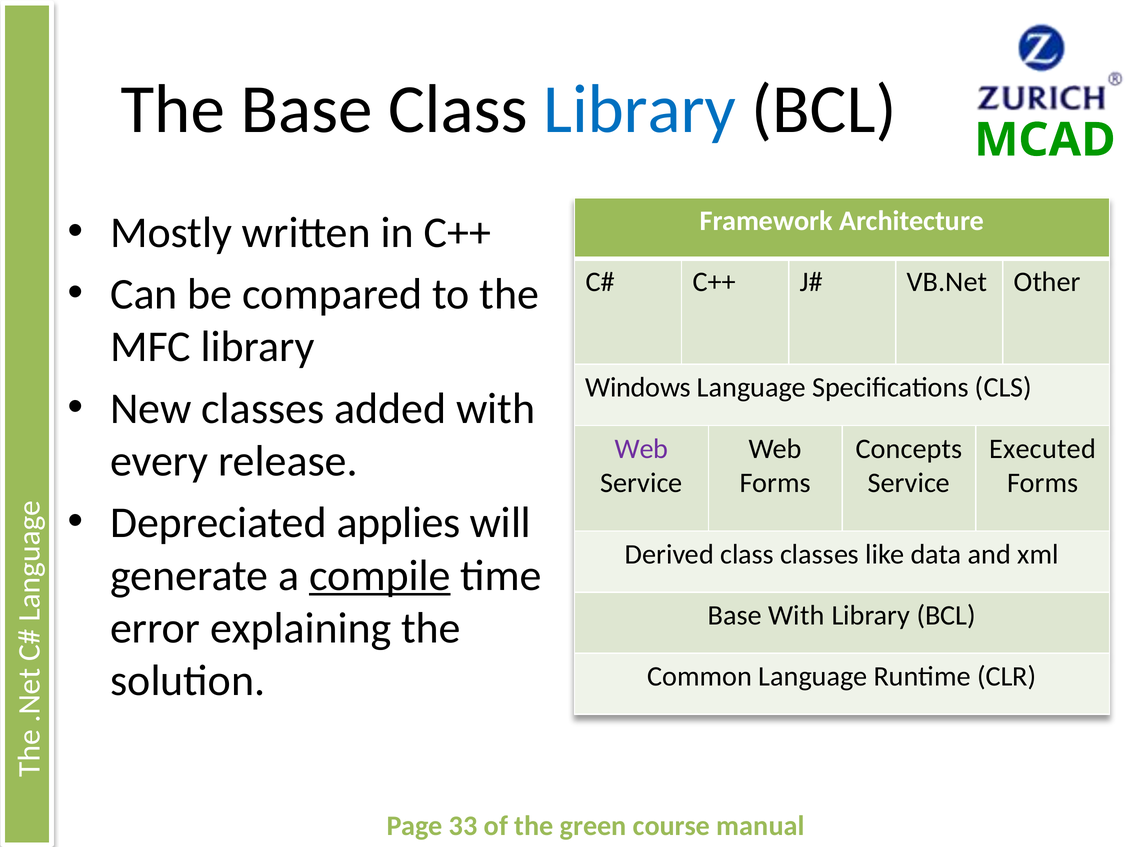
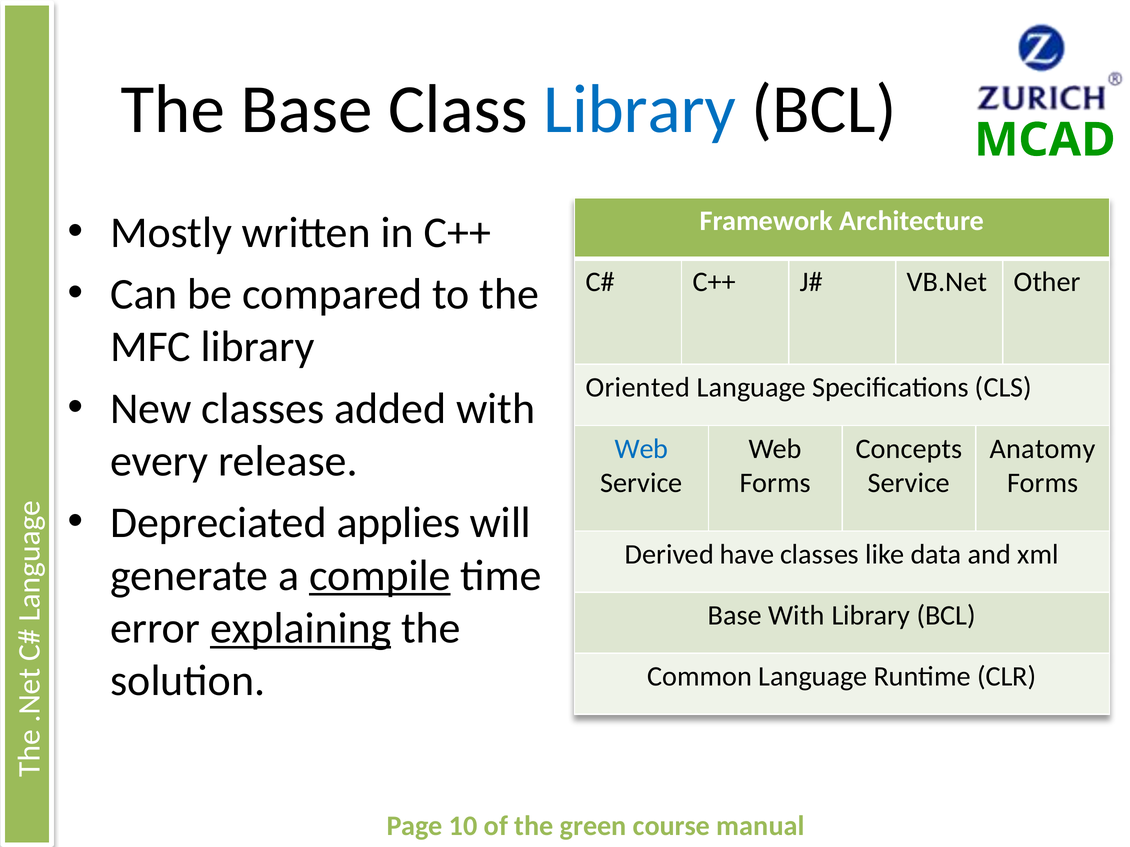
Windows: Windows -> Oriented
Web at (642, 449) colour: purple -> blue
Executed: Executed -> Anatomy
Derived class: class -> have
explaining underline: none -> present
33: 33 -> 10
